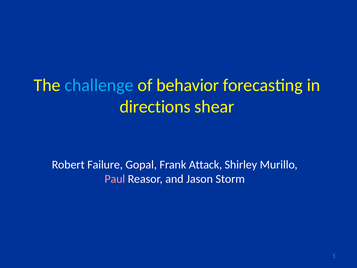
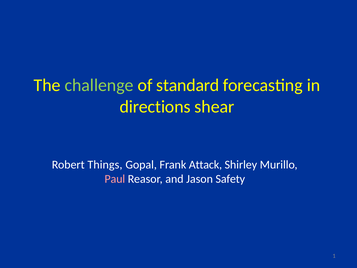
challenge colour: light blue -> light green
behavior: behavior -> standard
Failure: Failure -> Things
Storm: Storm -> Safety
